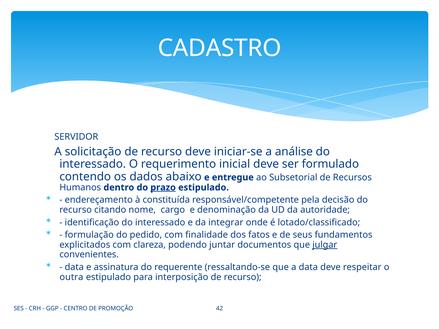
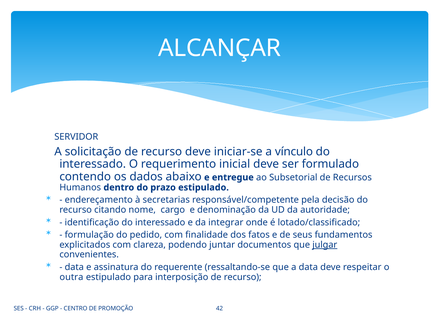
CADASTRO: CADASTRO -> ALCANÇAR
análise: análise -> vínculo
prazo underline: present -> none
constituída: constituída -> secretarias
